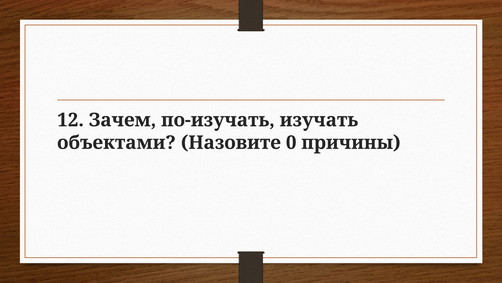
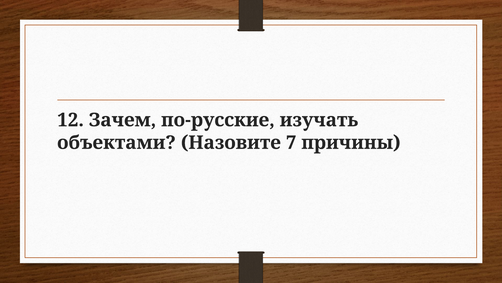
по-изучать: по-изучать -> по-русские
0: 0 -> 7
